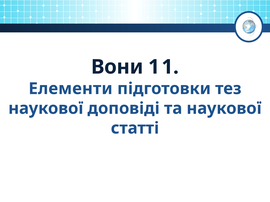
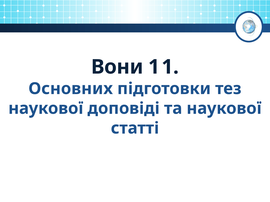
Елементи: Елементи -> Основних
